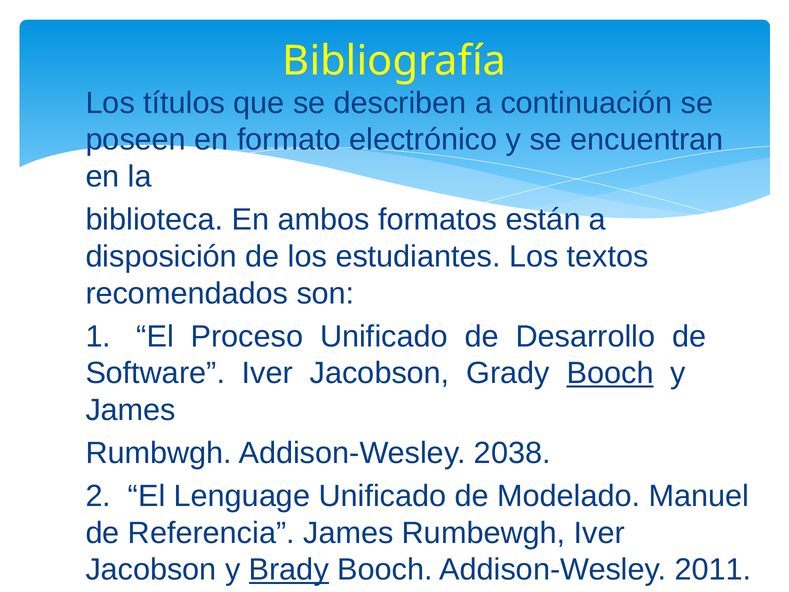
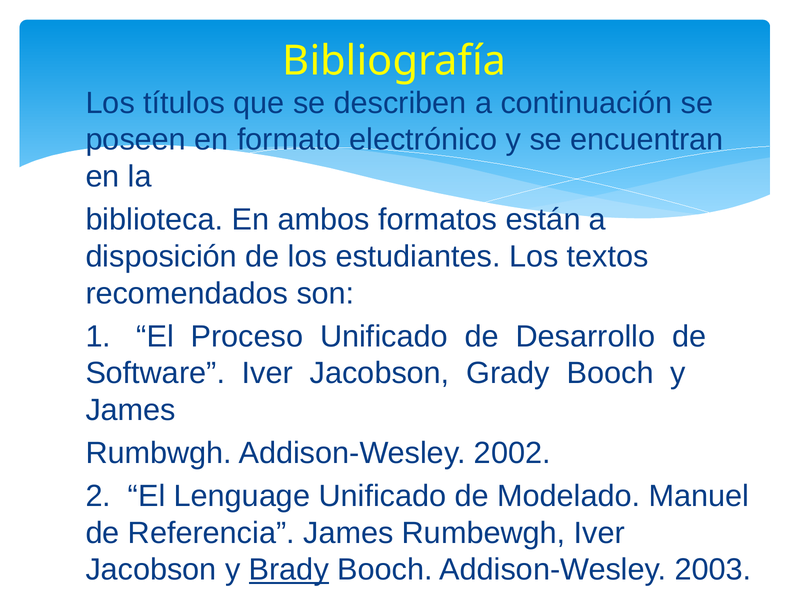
Booch at (610, 373) underline: present -> none
2038: 2038 -> 2002
2011: 2011 -> 2003
